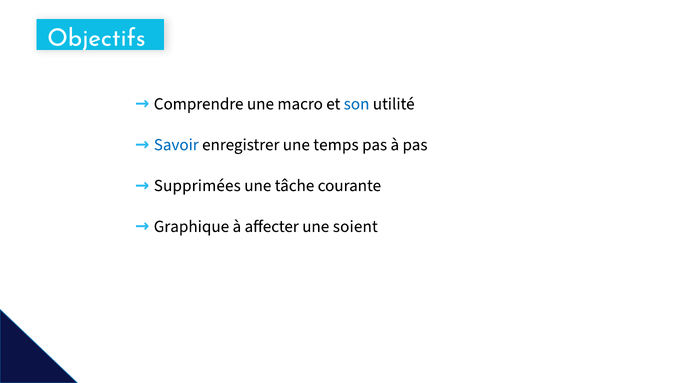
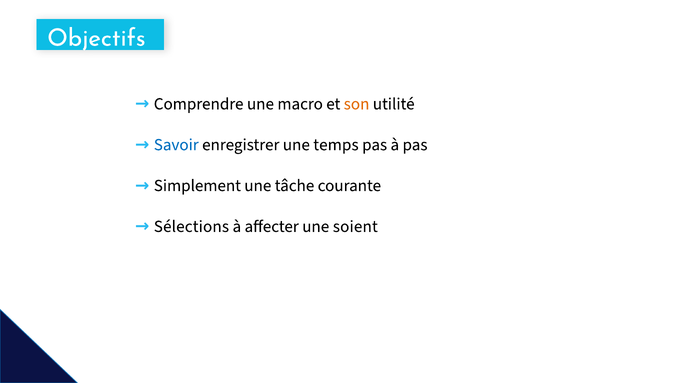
son colour: blue -> orange
Supprimées: Supprimées -> Simplement
Graphique: Graphique -> Sélections
